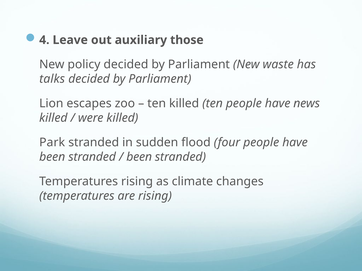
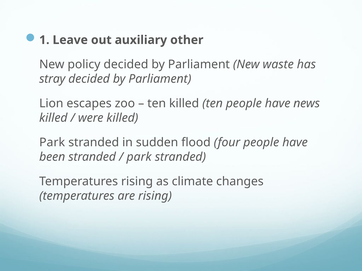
4: 4 -> 1
those: those -> other
talks: talks -> stray
been at (139, 157): been -> park
